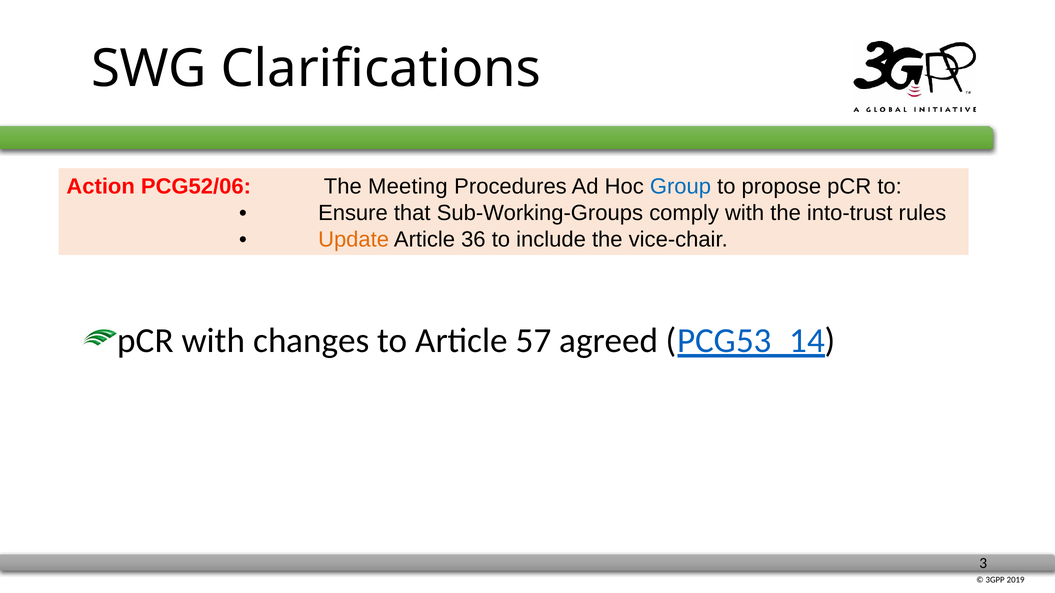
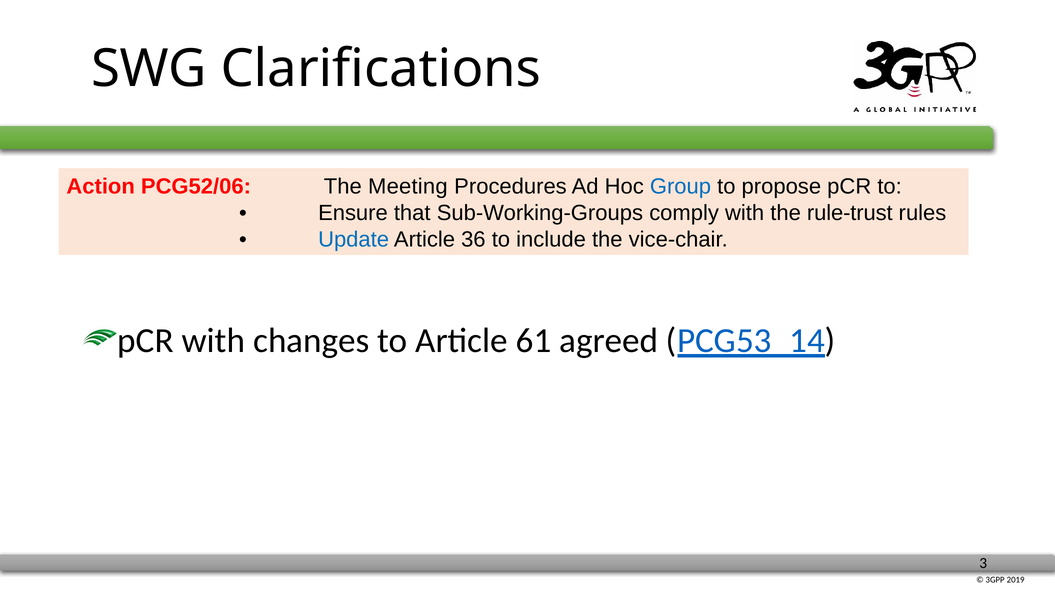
into-trust: into-trust -> rule-trust
Update colour: orange -> blue
57: 57 -> 61
